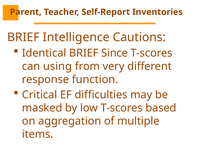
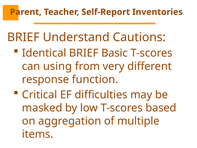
Intelligence: Intelligence -> Understand
Since: Since -> Basic
